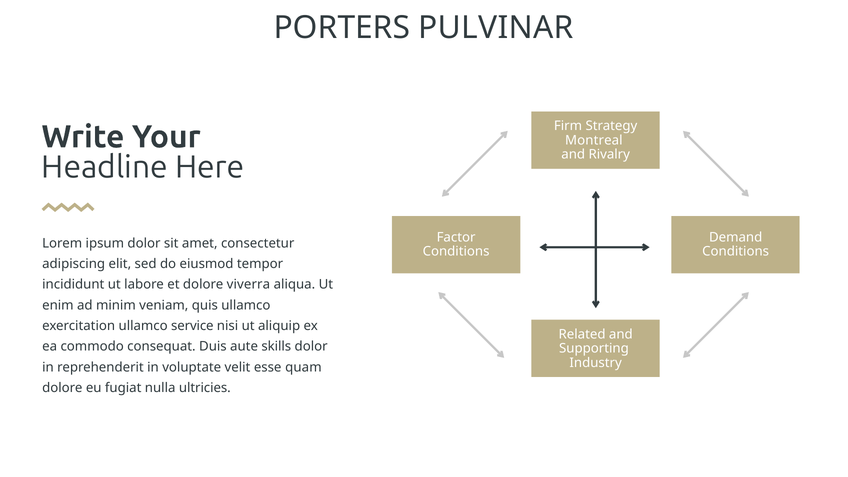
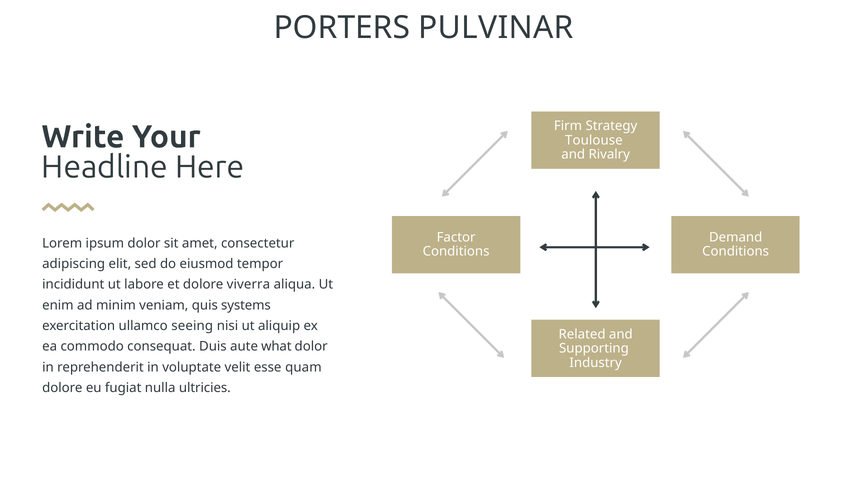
Montreal: Montreal -> Toulouse
quis ullamco: ullamco -> systems
service: service -> seeing
skills: skills -> what
